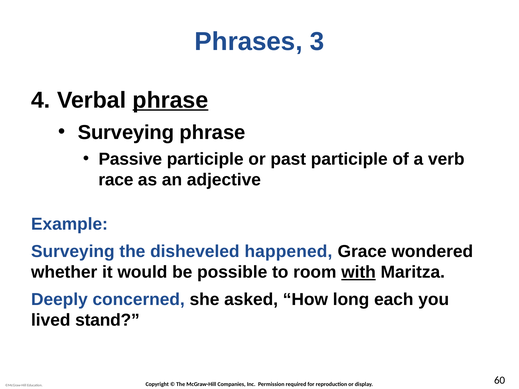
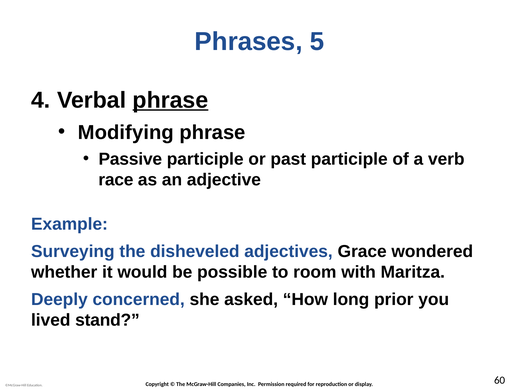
3: 3 -> 5
Surveying at (126, 132): Surveying -> Modifying
happened: happened -> adjectives
with underline: present -> none
each: each -> prior
